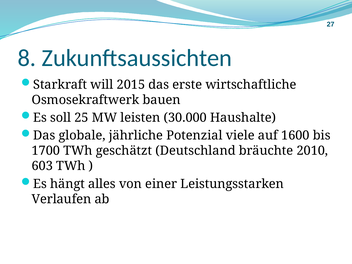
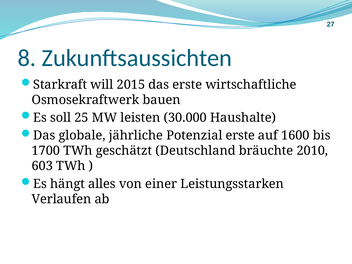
Potenzial viele: viele -> erste
